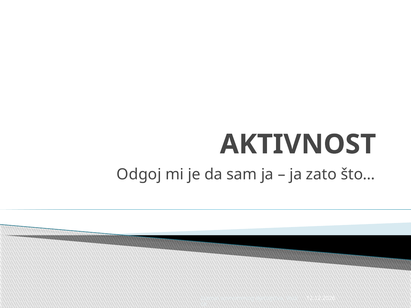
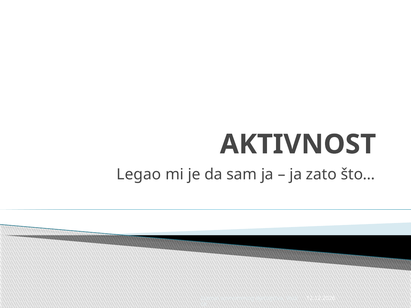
Odgoj: Odgoj -> Legao
